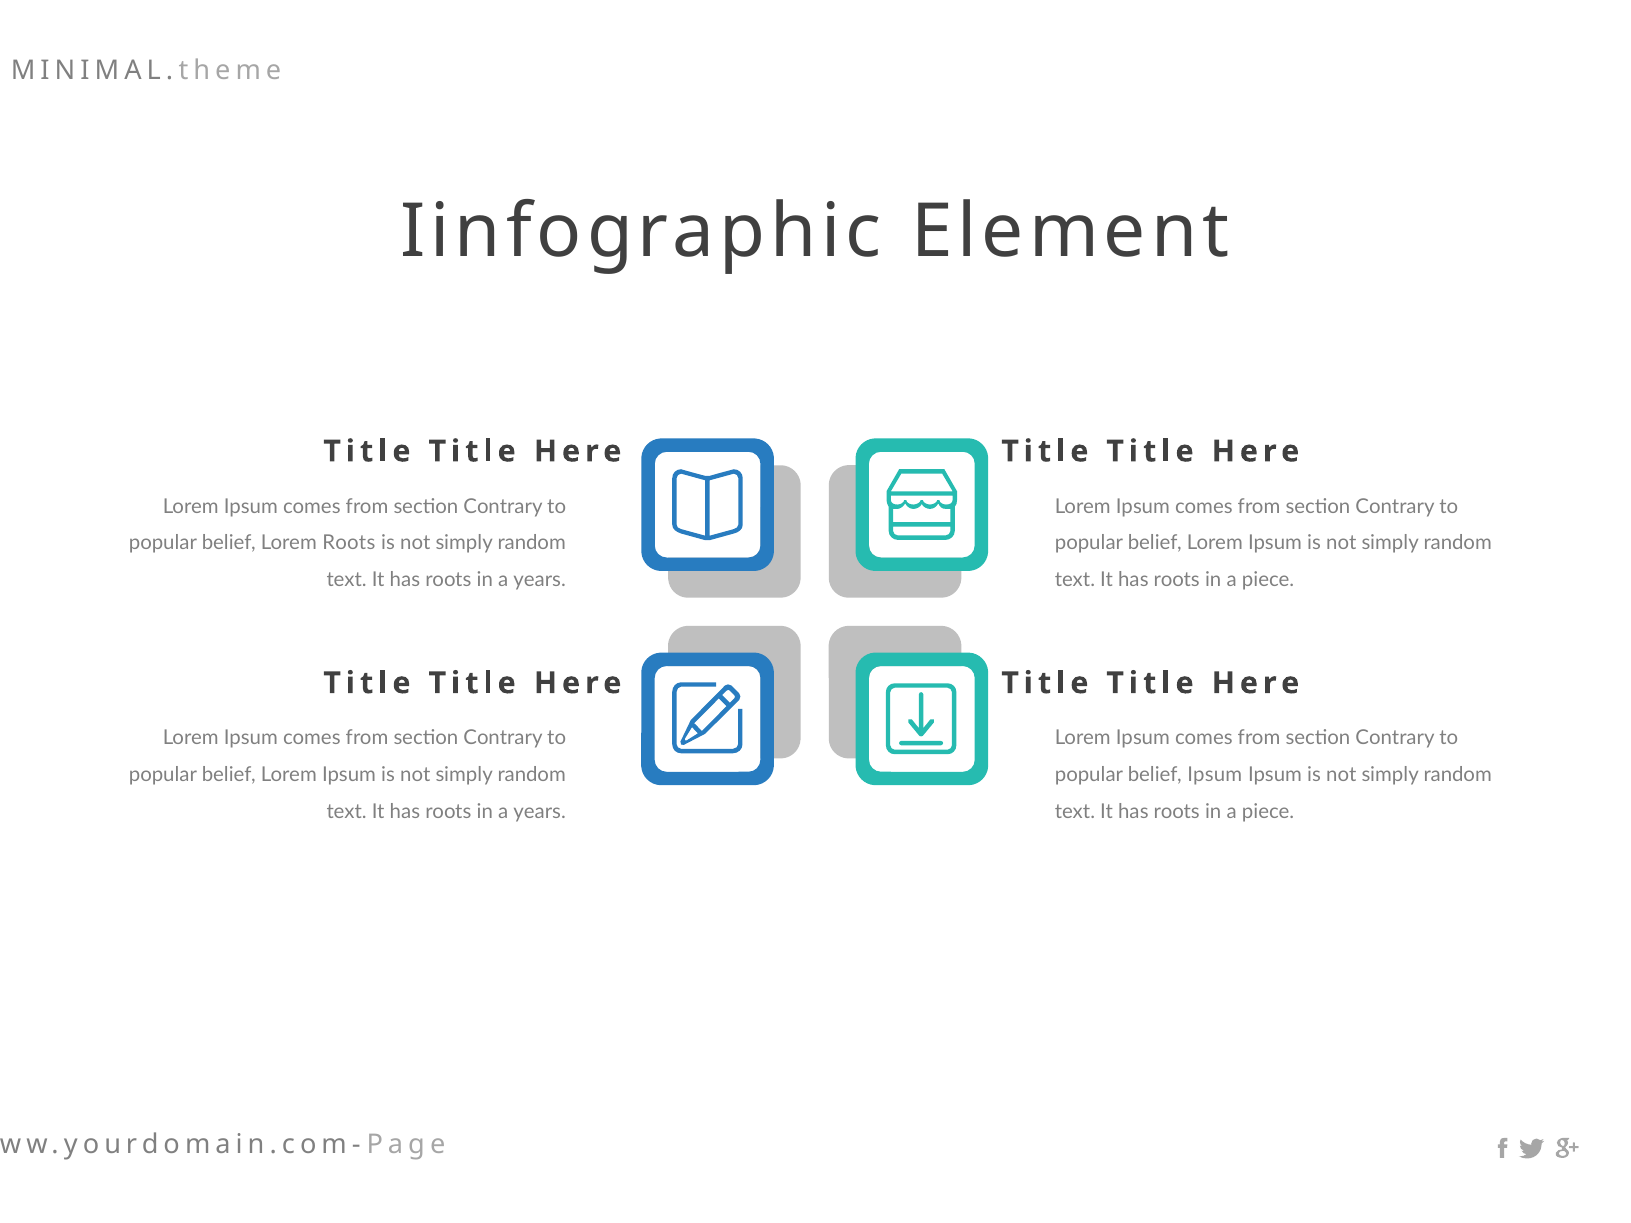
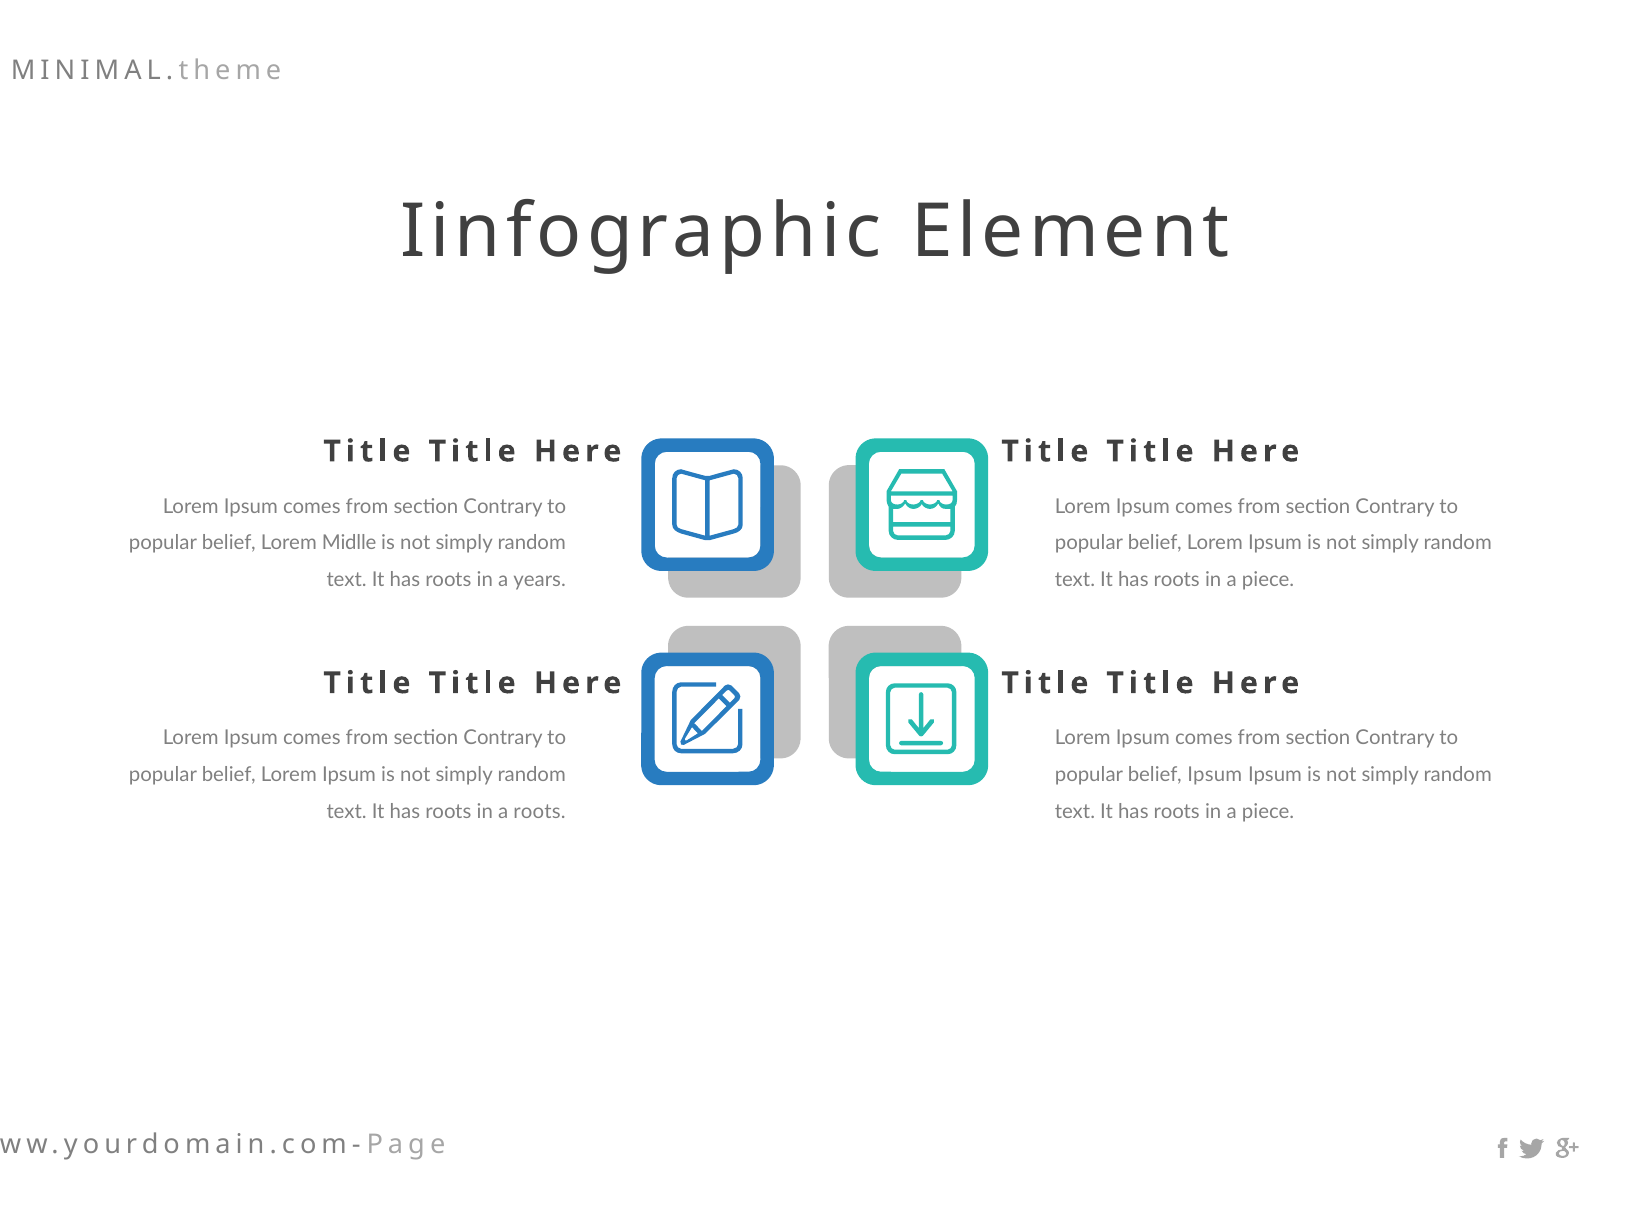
Lorem Roots: Roots -> Midlle
years at (540, 812): years -> roots
